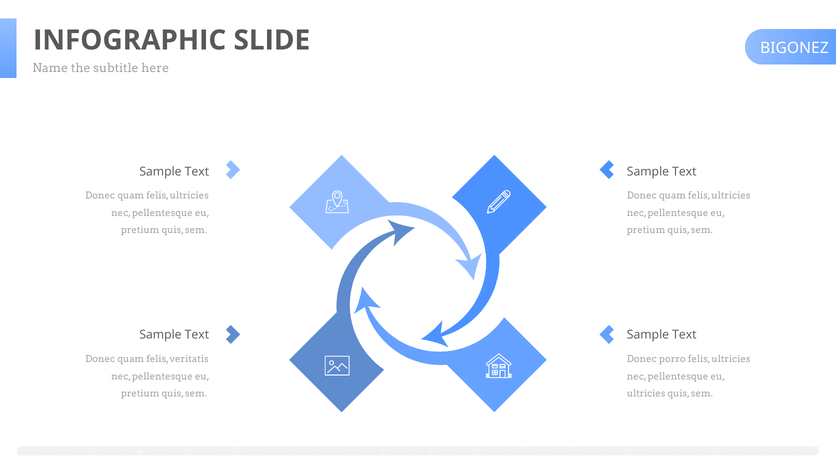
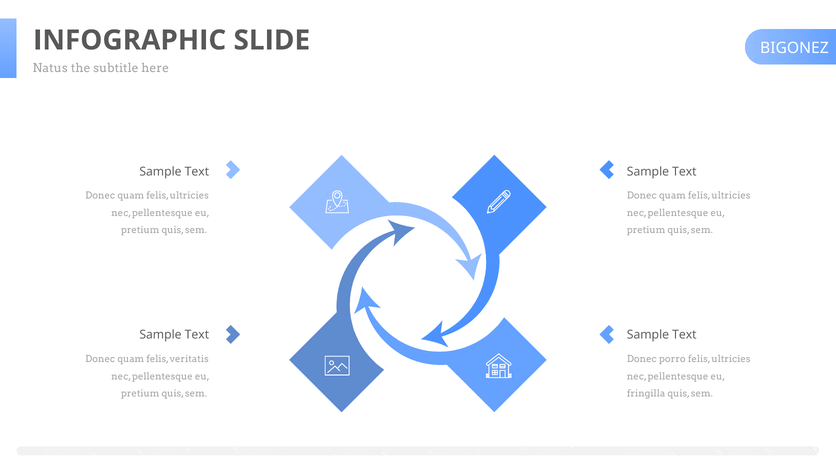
Name: Name -> Natus
ultricies at (646, 394): ultricies -> fringilla
